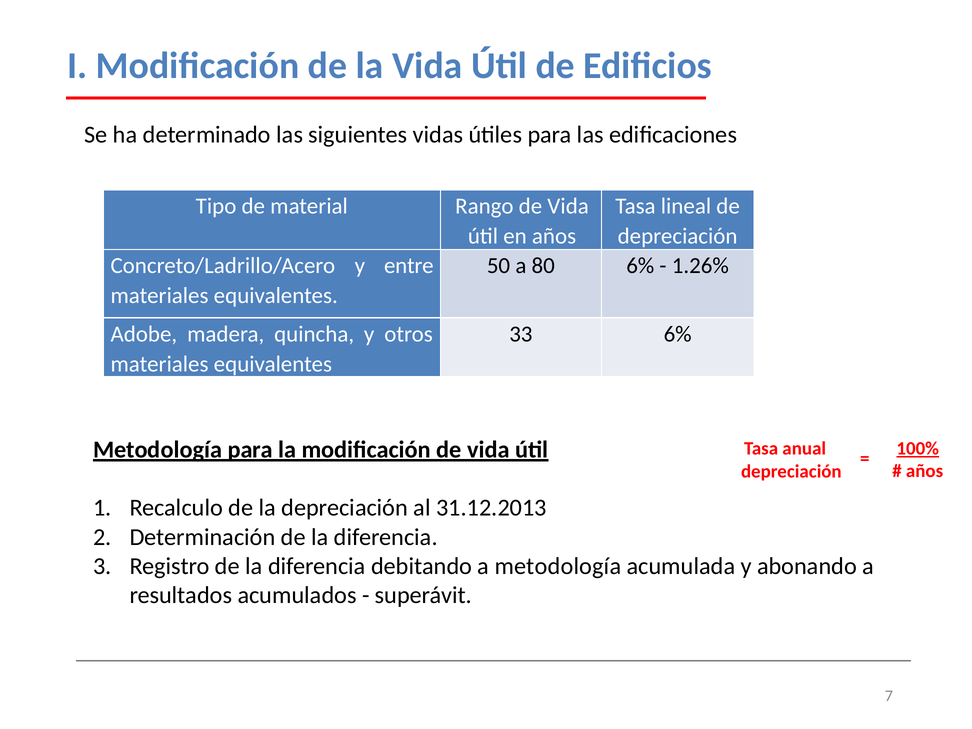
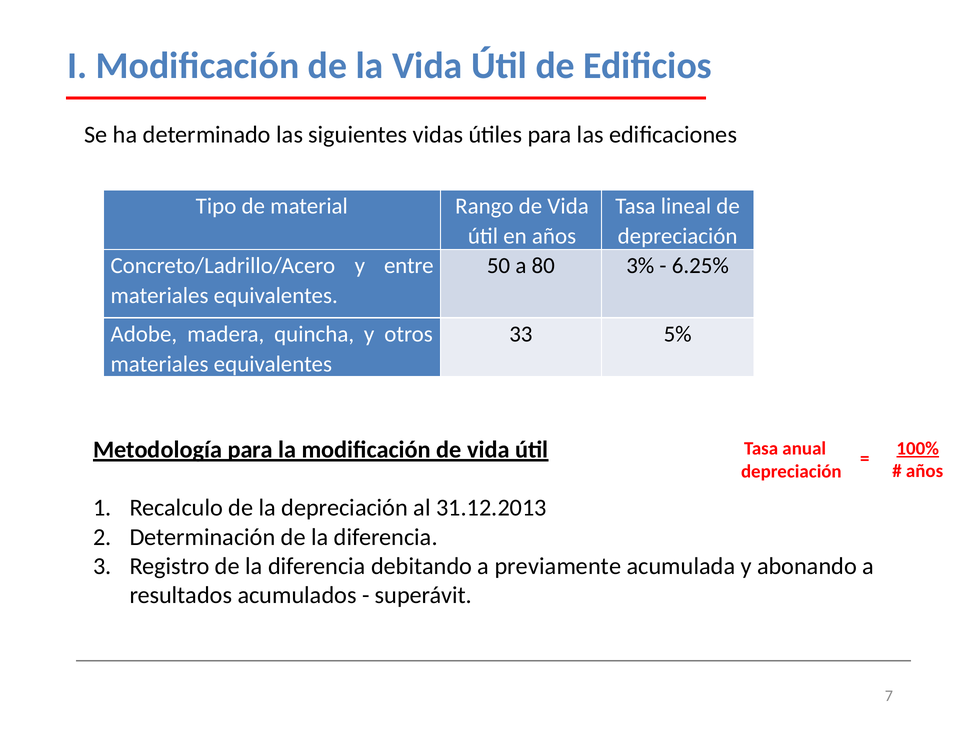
80 6%: 6% -> 3%
1.26%: 1.26% -> 6.25%
33 6%: 6% -> 5%
a metodología: metodología -> previamente
